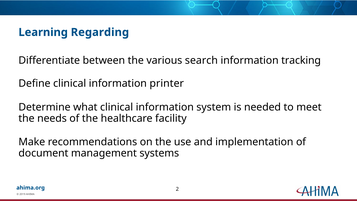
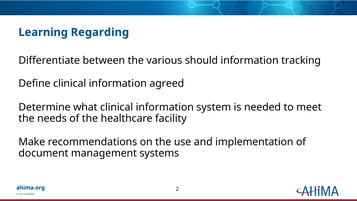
search: search -> should
printer: printer -> agreed
